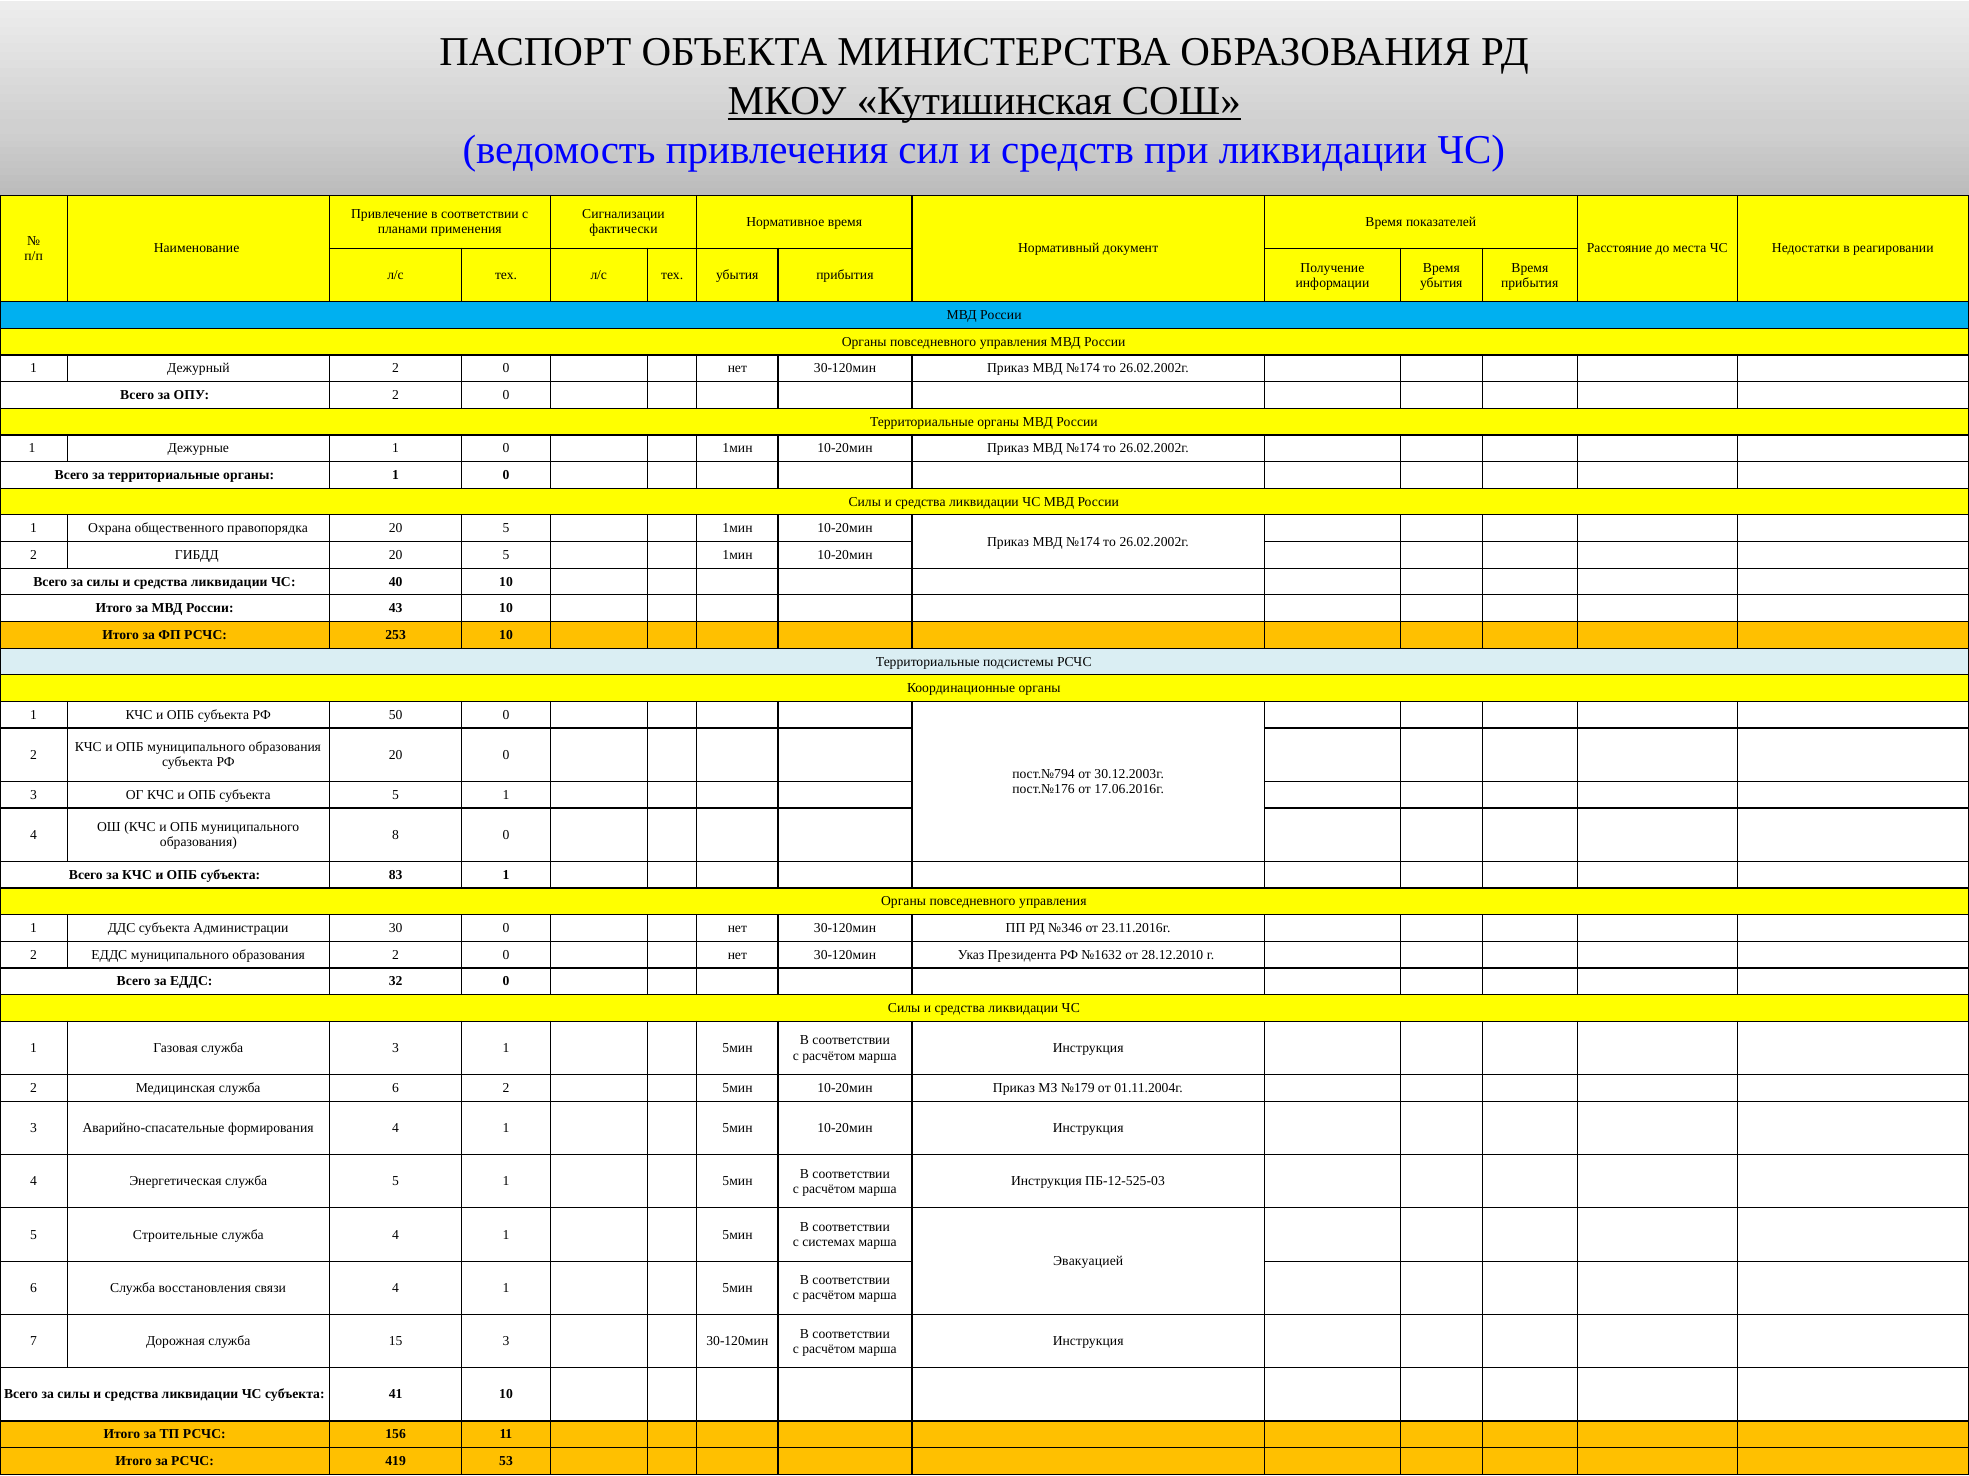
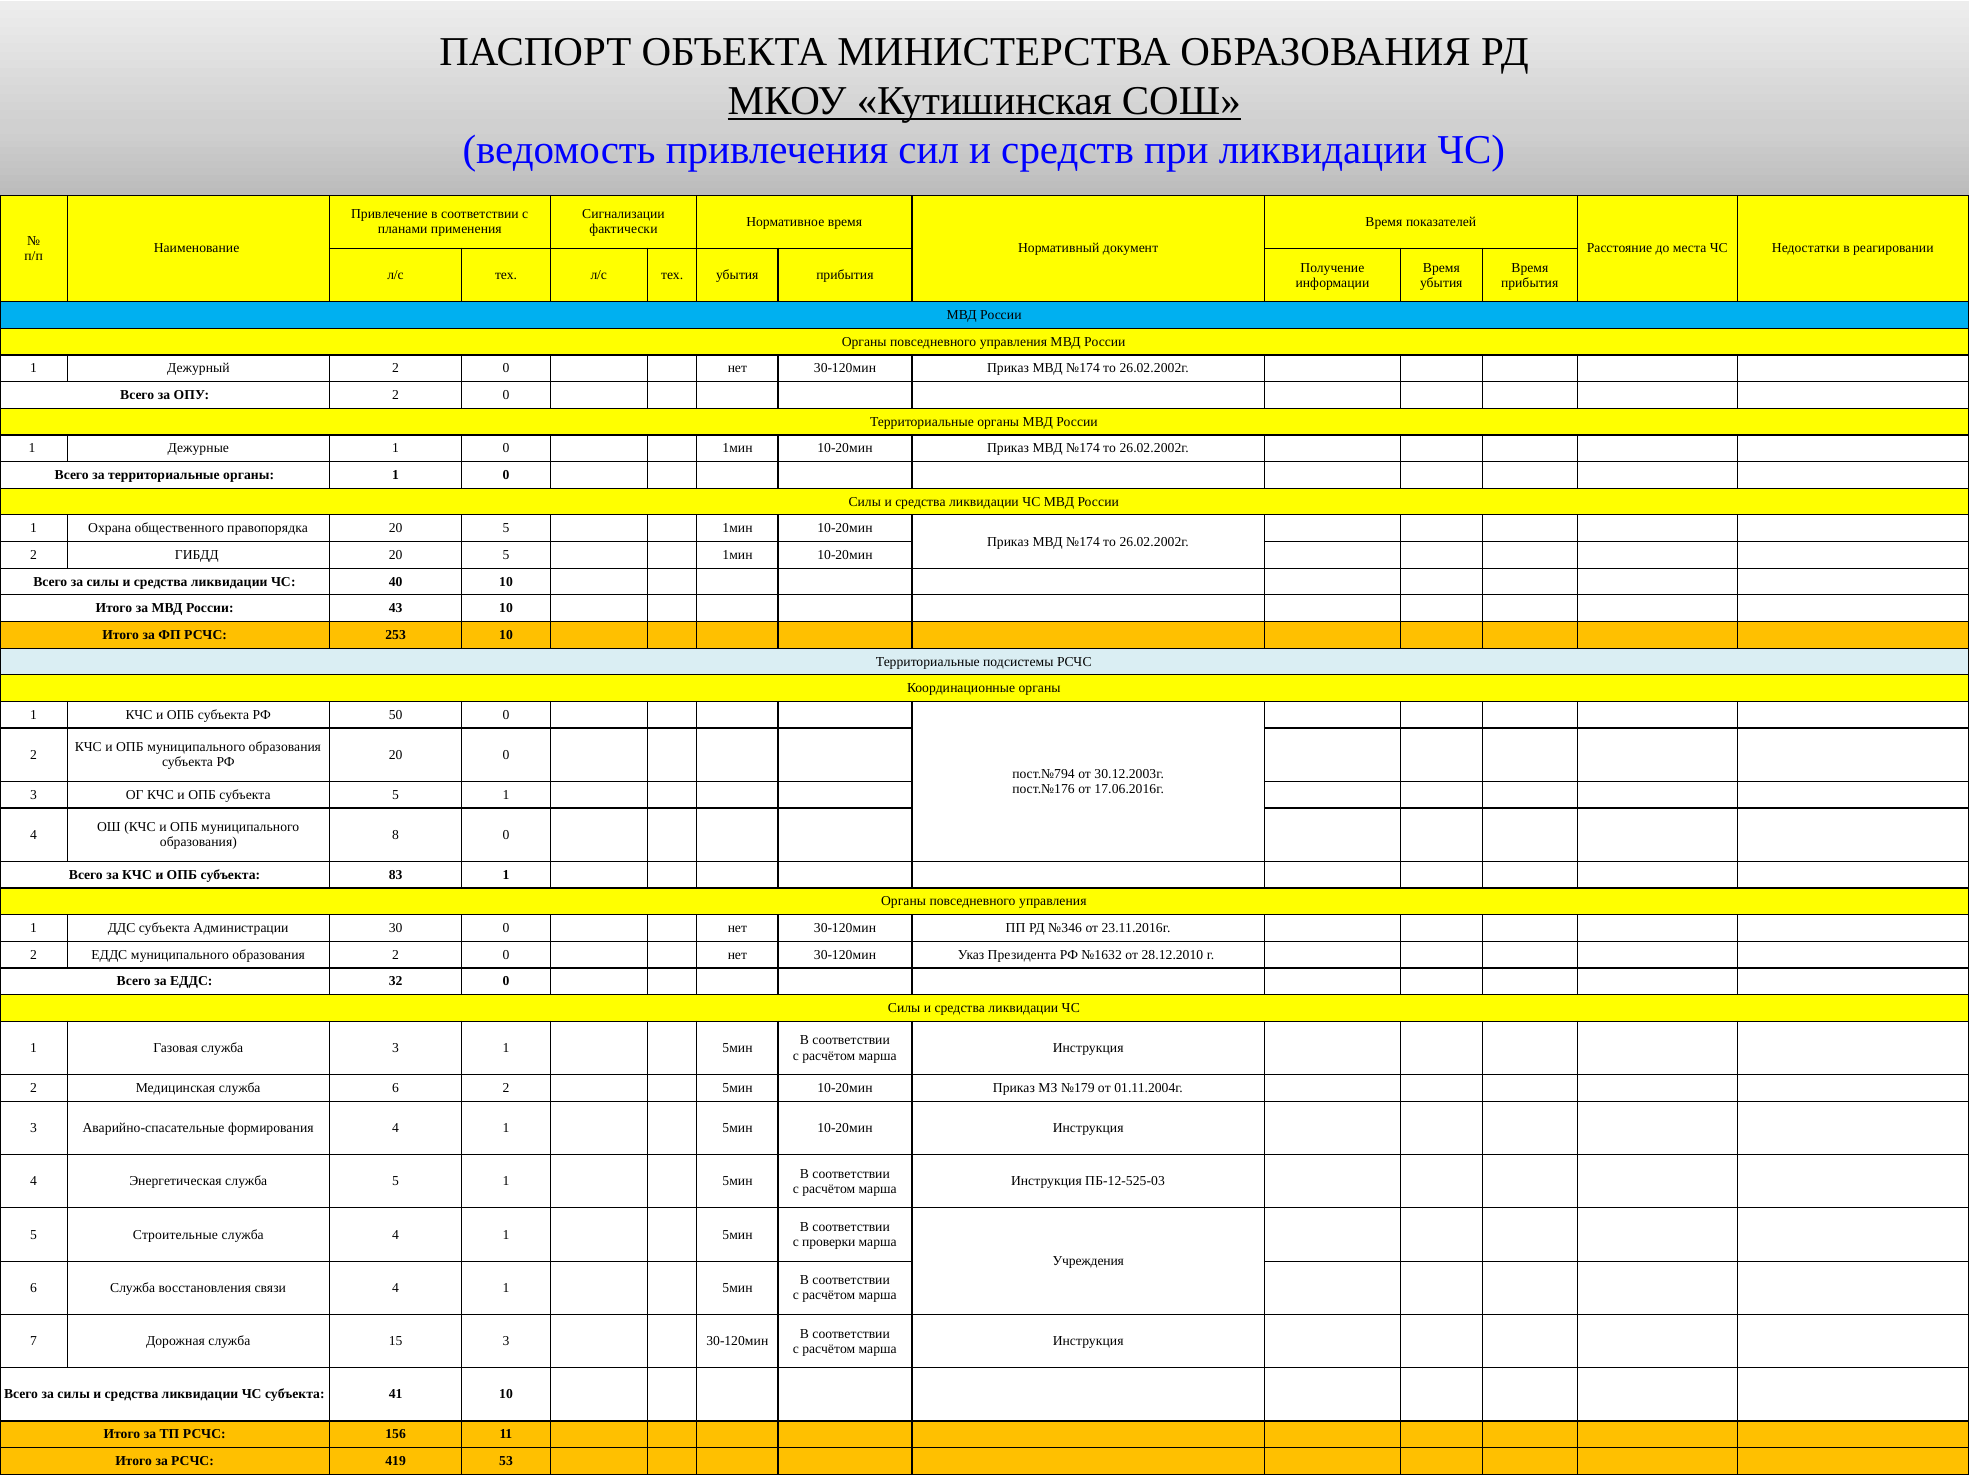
системах: системах -> проверки
Эвакуацией: Эвакуацией -> Учреждения
